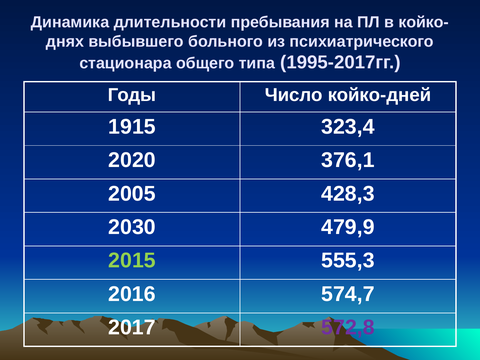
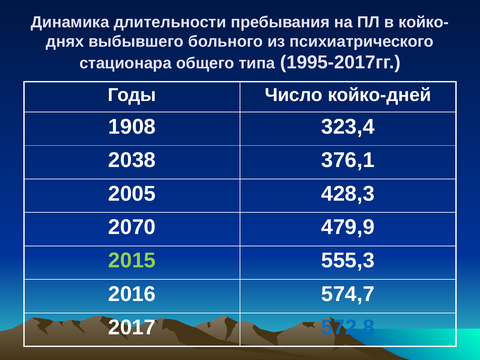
1915: 1915 -> 1908
2020: 2020 -> 2038
2030: 2030 -> 2070
572,8 colour: purple -> blue
